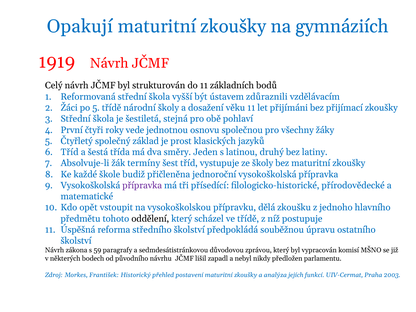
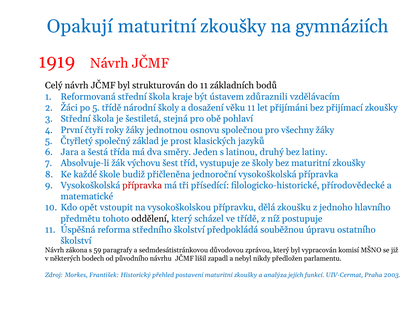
vyšší: vyšší -> kraje
roky vede: vede -> žáky
Tříd at (70, 152): Tříd -> Jara
termíny: termíny -> výchovu
přípravka at (142, 185) colour: purple -> red
